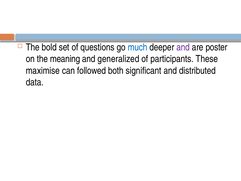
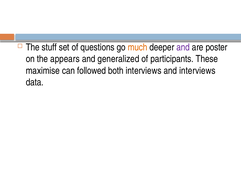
bold: bold -> stuff
much colour: blue -> orange
meaning: meaning -> appears
both significant: significant -> interviews
and distributed: distributed -> interviews
